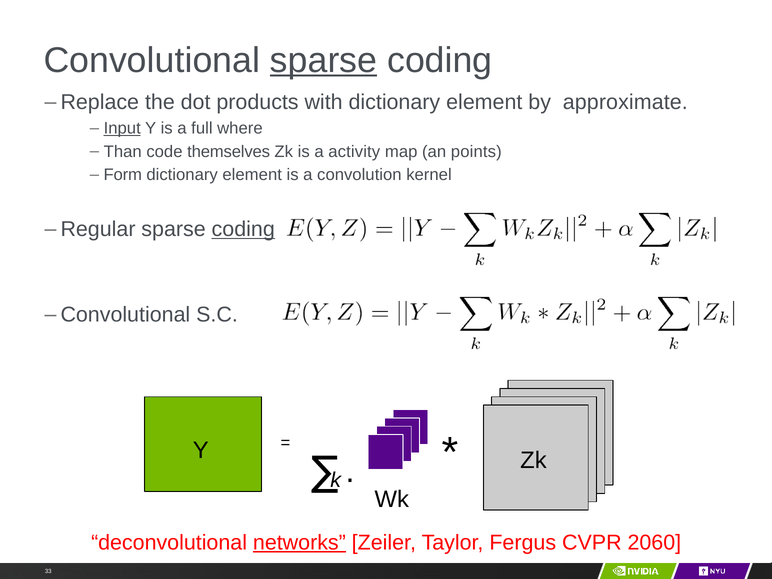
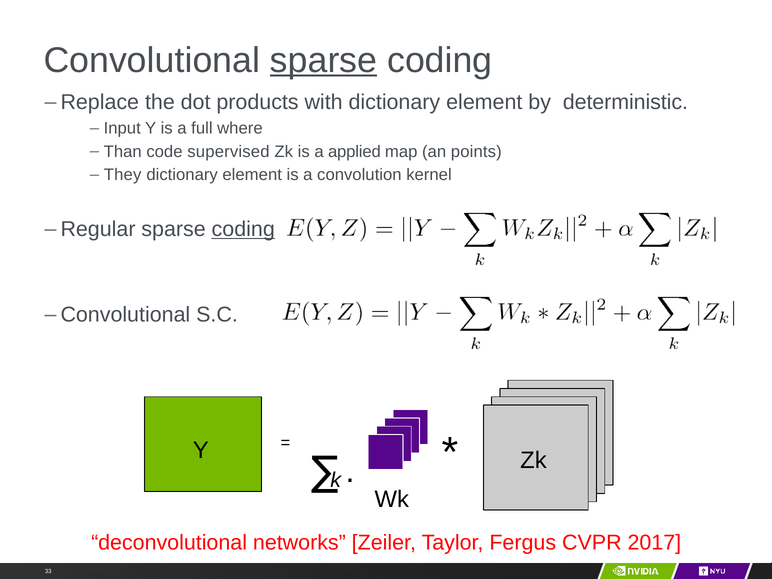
approximate: approximate -> deterministic
Input underline: present -> none
themselves: themselves -> supervised
activity: activity -> applied
Form: Form -> They
networks underline: present -> none
2060: 2060 -> 2017
